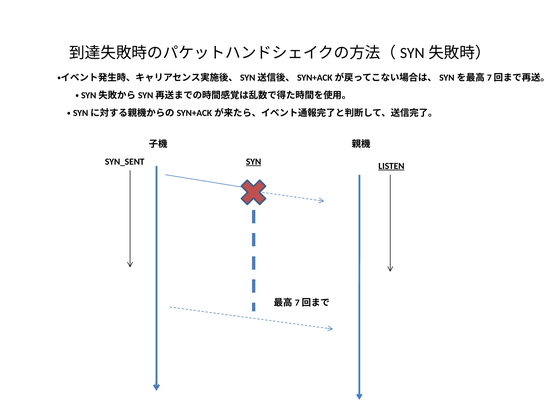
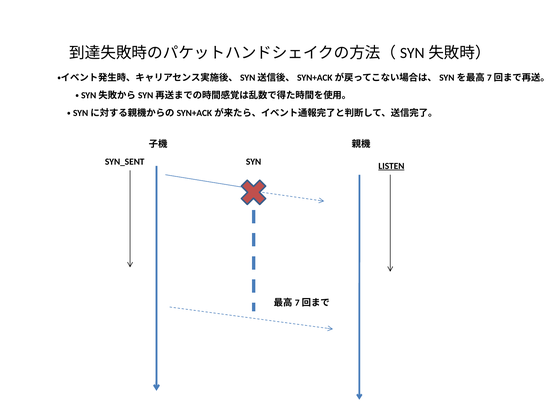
SYN underline: present -> none
